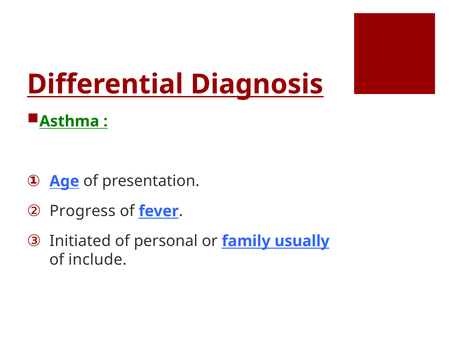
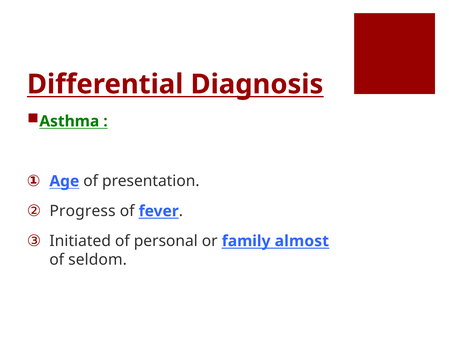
usually: usually -> almost
include: include -> seldom
